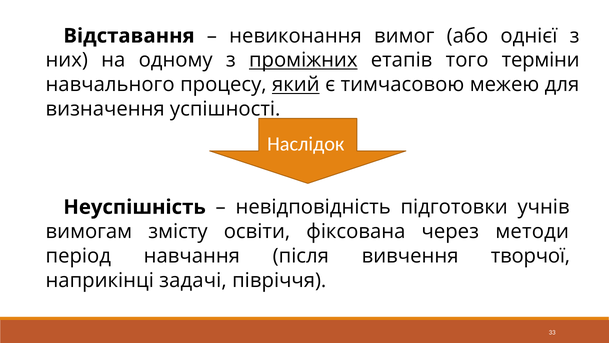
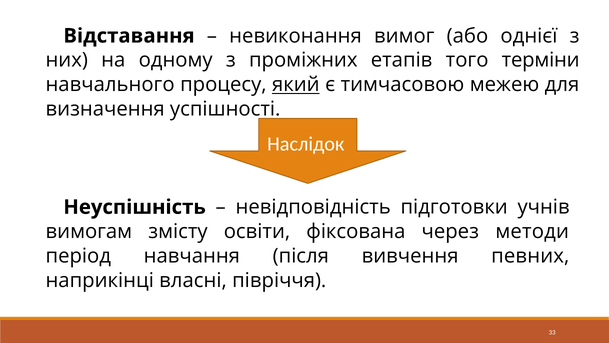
проміжних underline: present -> none
творчої: творчої -> певних
задачі: задачі -> власні
